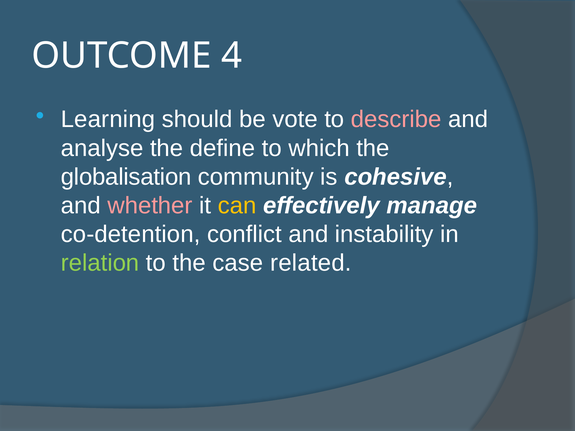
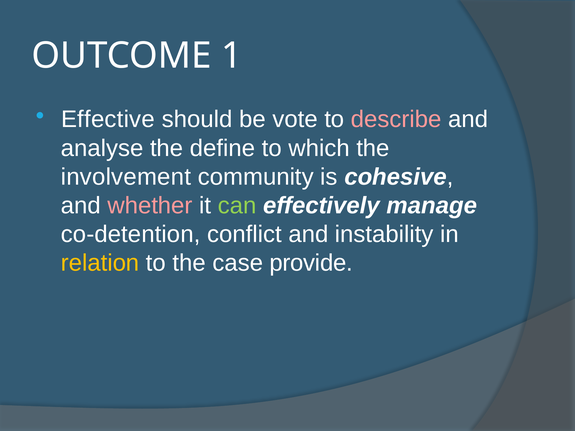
4: 4 -> 1
Learning: Learning -> Effective
globalisation: globalisation -> involvement
can colour: yellow -> light green
relation colour: light green -> yellow
related: related -> provide
